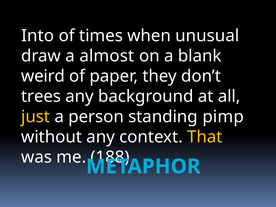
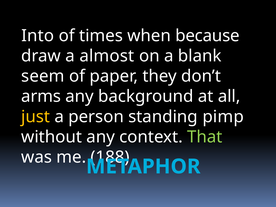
unusual: unusual -> because
weird: weird -> seem
trees: trees -> arms
That colour: yellow -> light green
